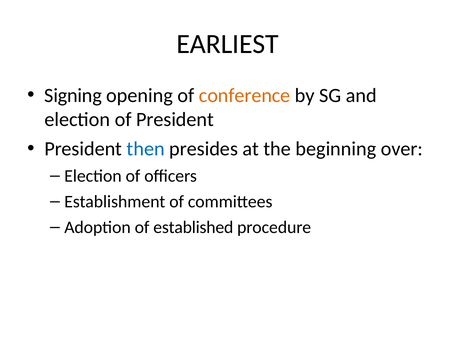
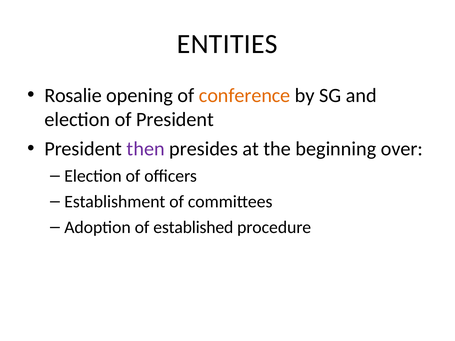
EARLIEST: EARLIEST -> ENTITIES
Signing: Signing -> Rosalie
then colour: blue -> purple
